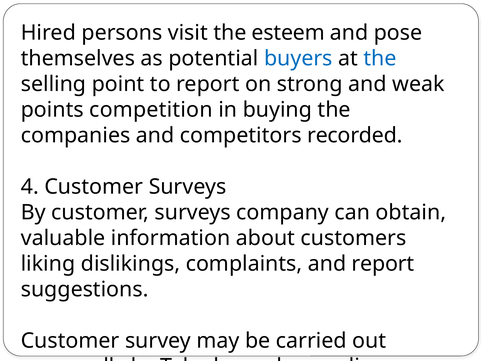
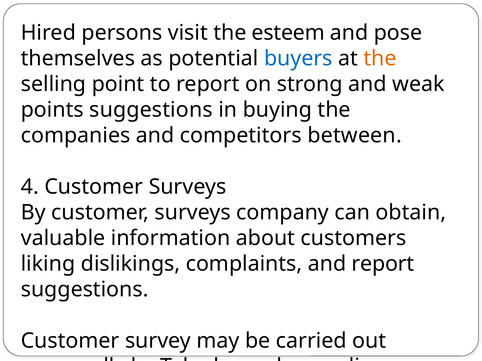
the at (380, 59) colour: blue -> orange
points competition: competition -> suggestions
recorded: recorded -> between
